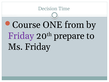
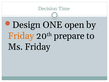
Course: Course -> Design
from: from -> open
Friday at (21, 36) colour: purple -> orange
